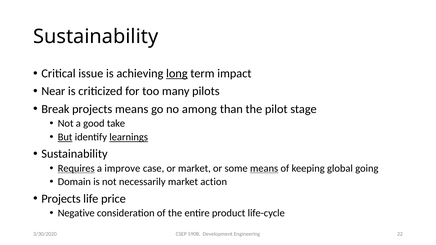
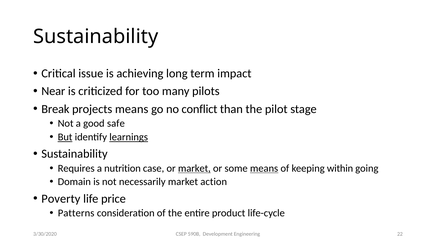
long underline: present -> none
among: among -> conflict
take: take -> safe
Requires underline: present -> none
improve: improve -> nutrition
market at (194, 169) underline: none -> present
global: global -> within
Projects at (61, 199): Projects -> Poverty
Negative: Negative -> Patterns
